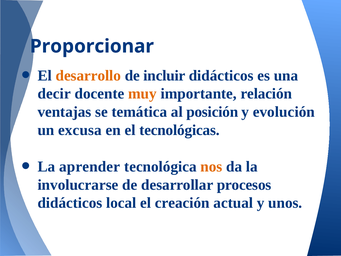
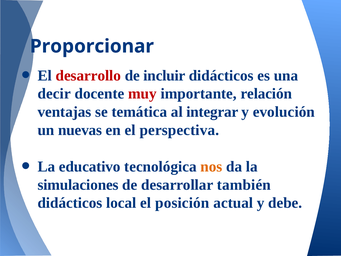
desarrollo colour: orange -> red
muy colour: orange -> red
posición: posición -> integrar
excusa: excusa -> nuevas
tecnológicas: tecnológicas -> perspectiva
aprender: aprender -> educativo
involucrarse: involucrarse -> simulaciones
procesos: procesos -> también
creación: creación -> posición
unos: unos -> debe
